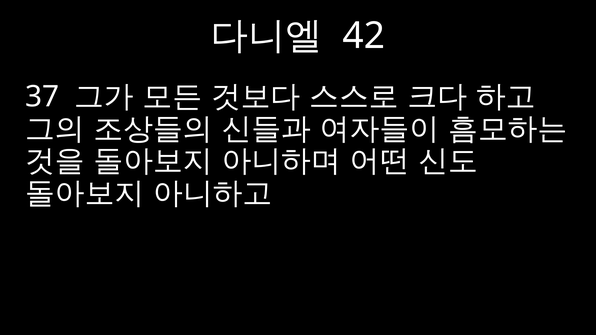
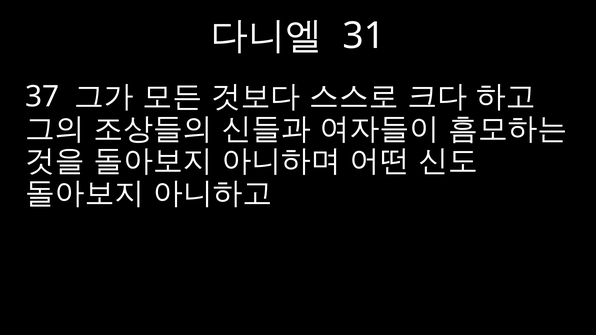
42: 42 -> 31
